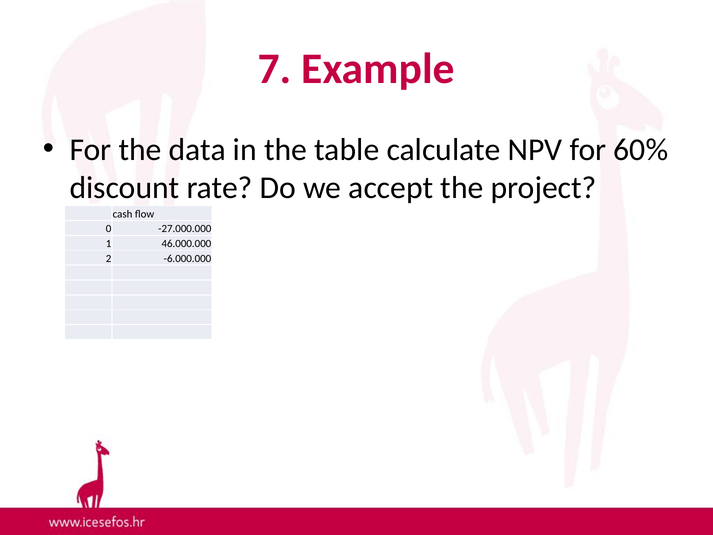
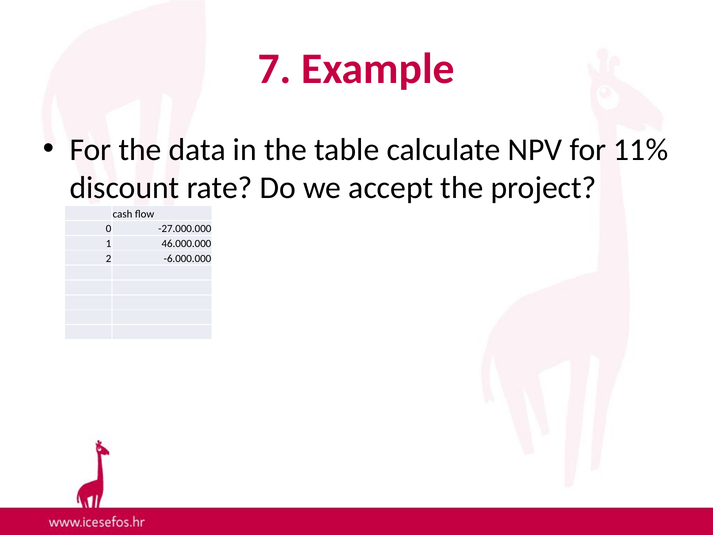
60%: 60% -> 11%
